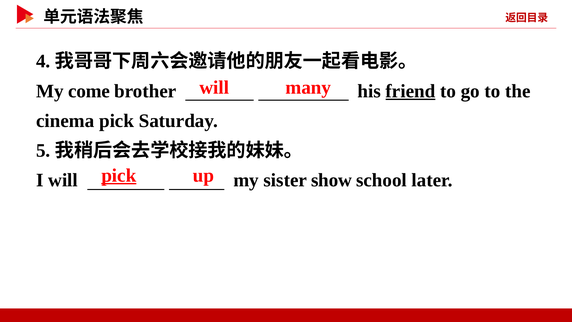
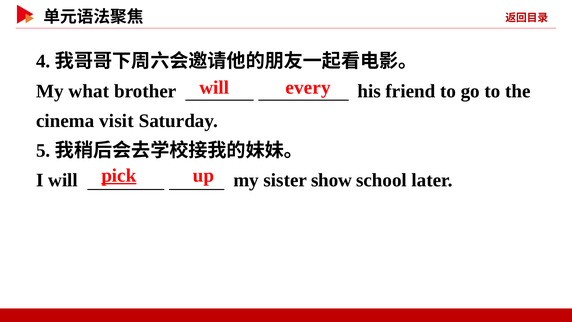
many: many -> every
come: come -> what
friend underline: present -> none
cinema pick: pick -> visit
